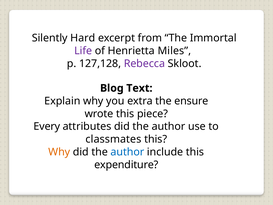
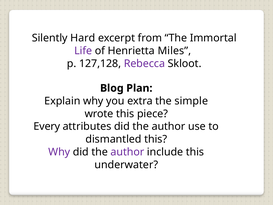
Text: Text -> Plan
ensure: ensure -> simple
classmates: classmates -> dismantled
Why at (59, 152) colour: orange -> purple
author at (127, 152) colour: blue -> purple
expenditure: expenditure -> underwater
